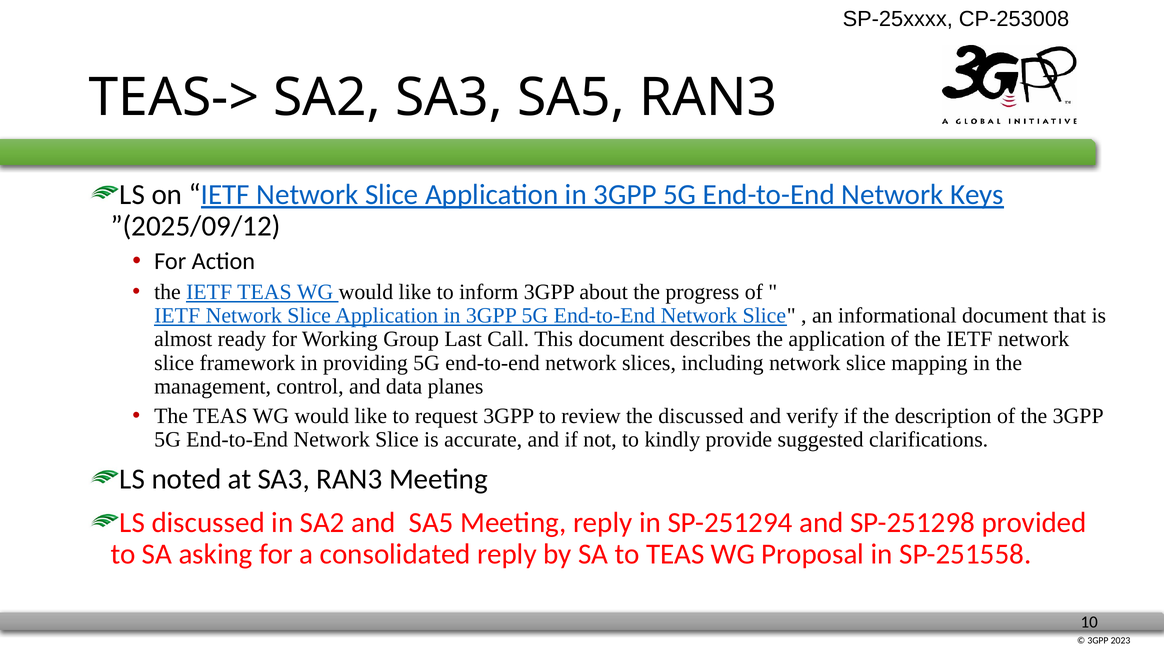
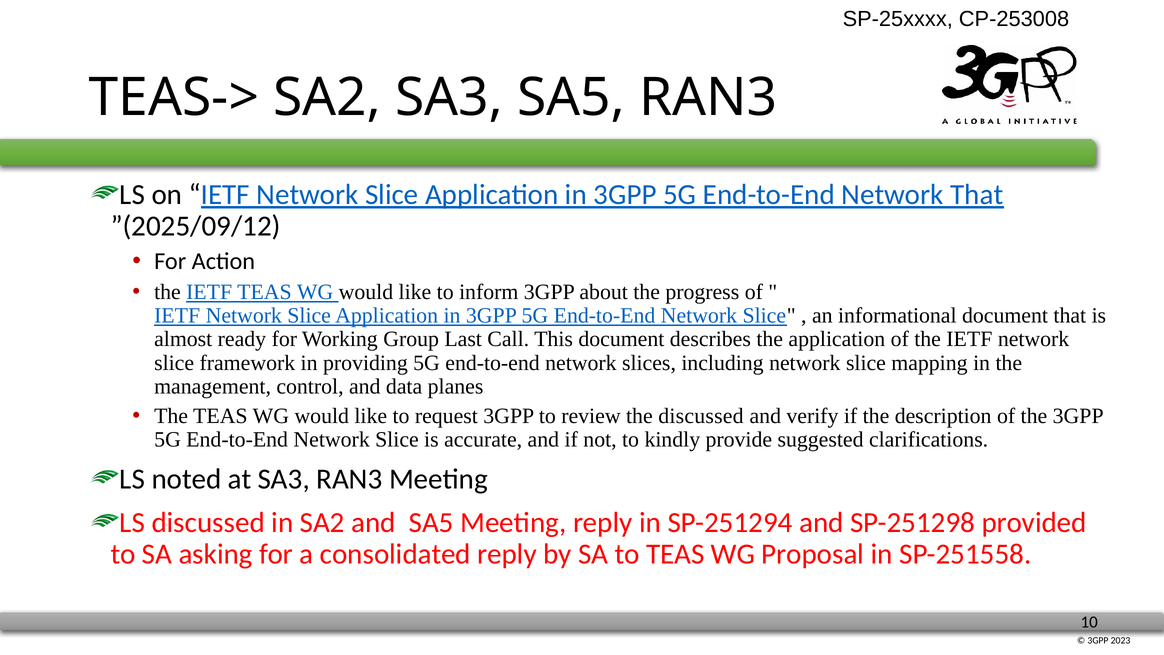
Network Keys: Keys -> That
